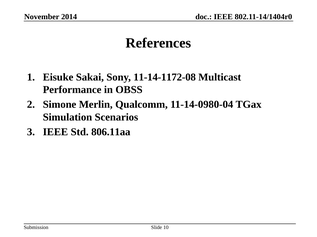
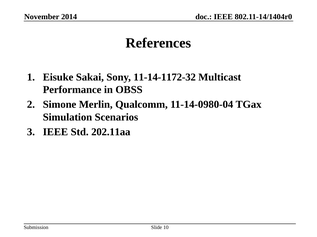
11-14-1172-08: 11-14-1172-08 -> 11-14-1172-32
806.11aa: 806.11aa -> 202.11aa
